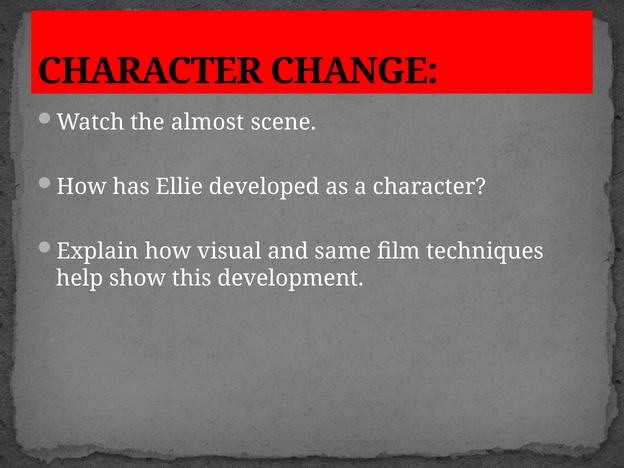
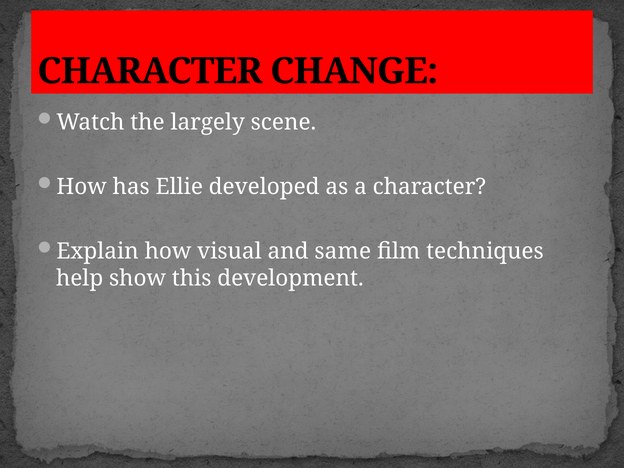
almost: almost -> largely
